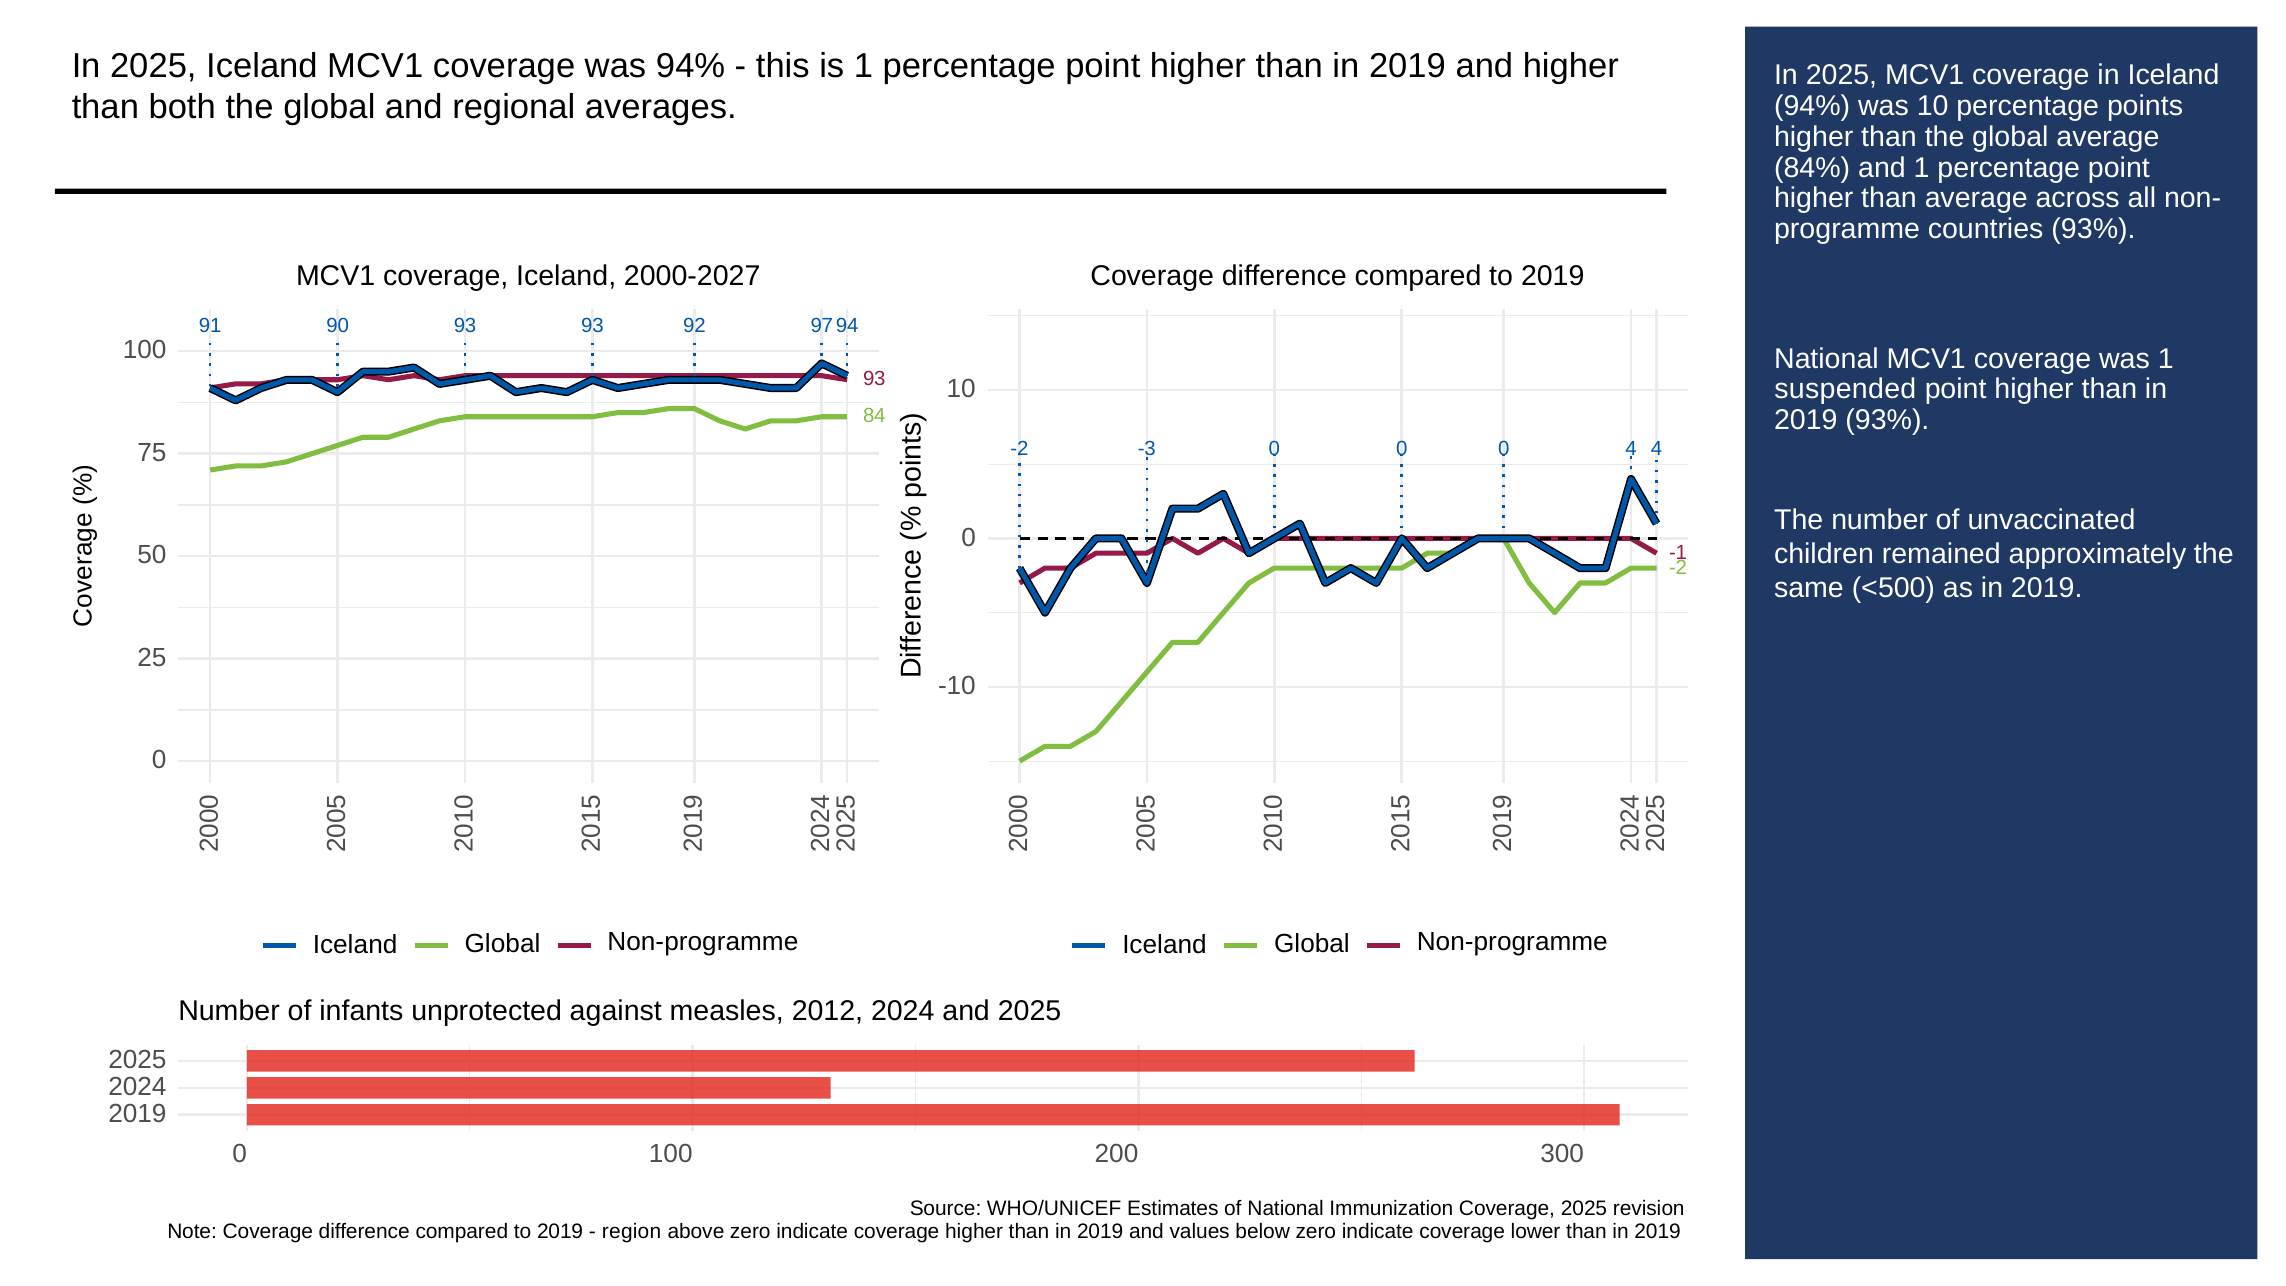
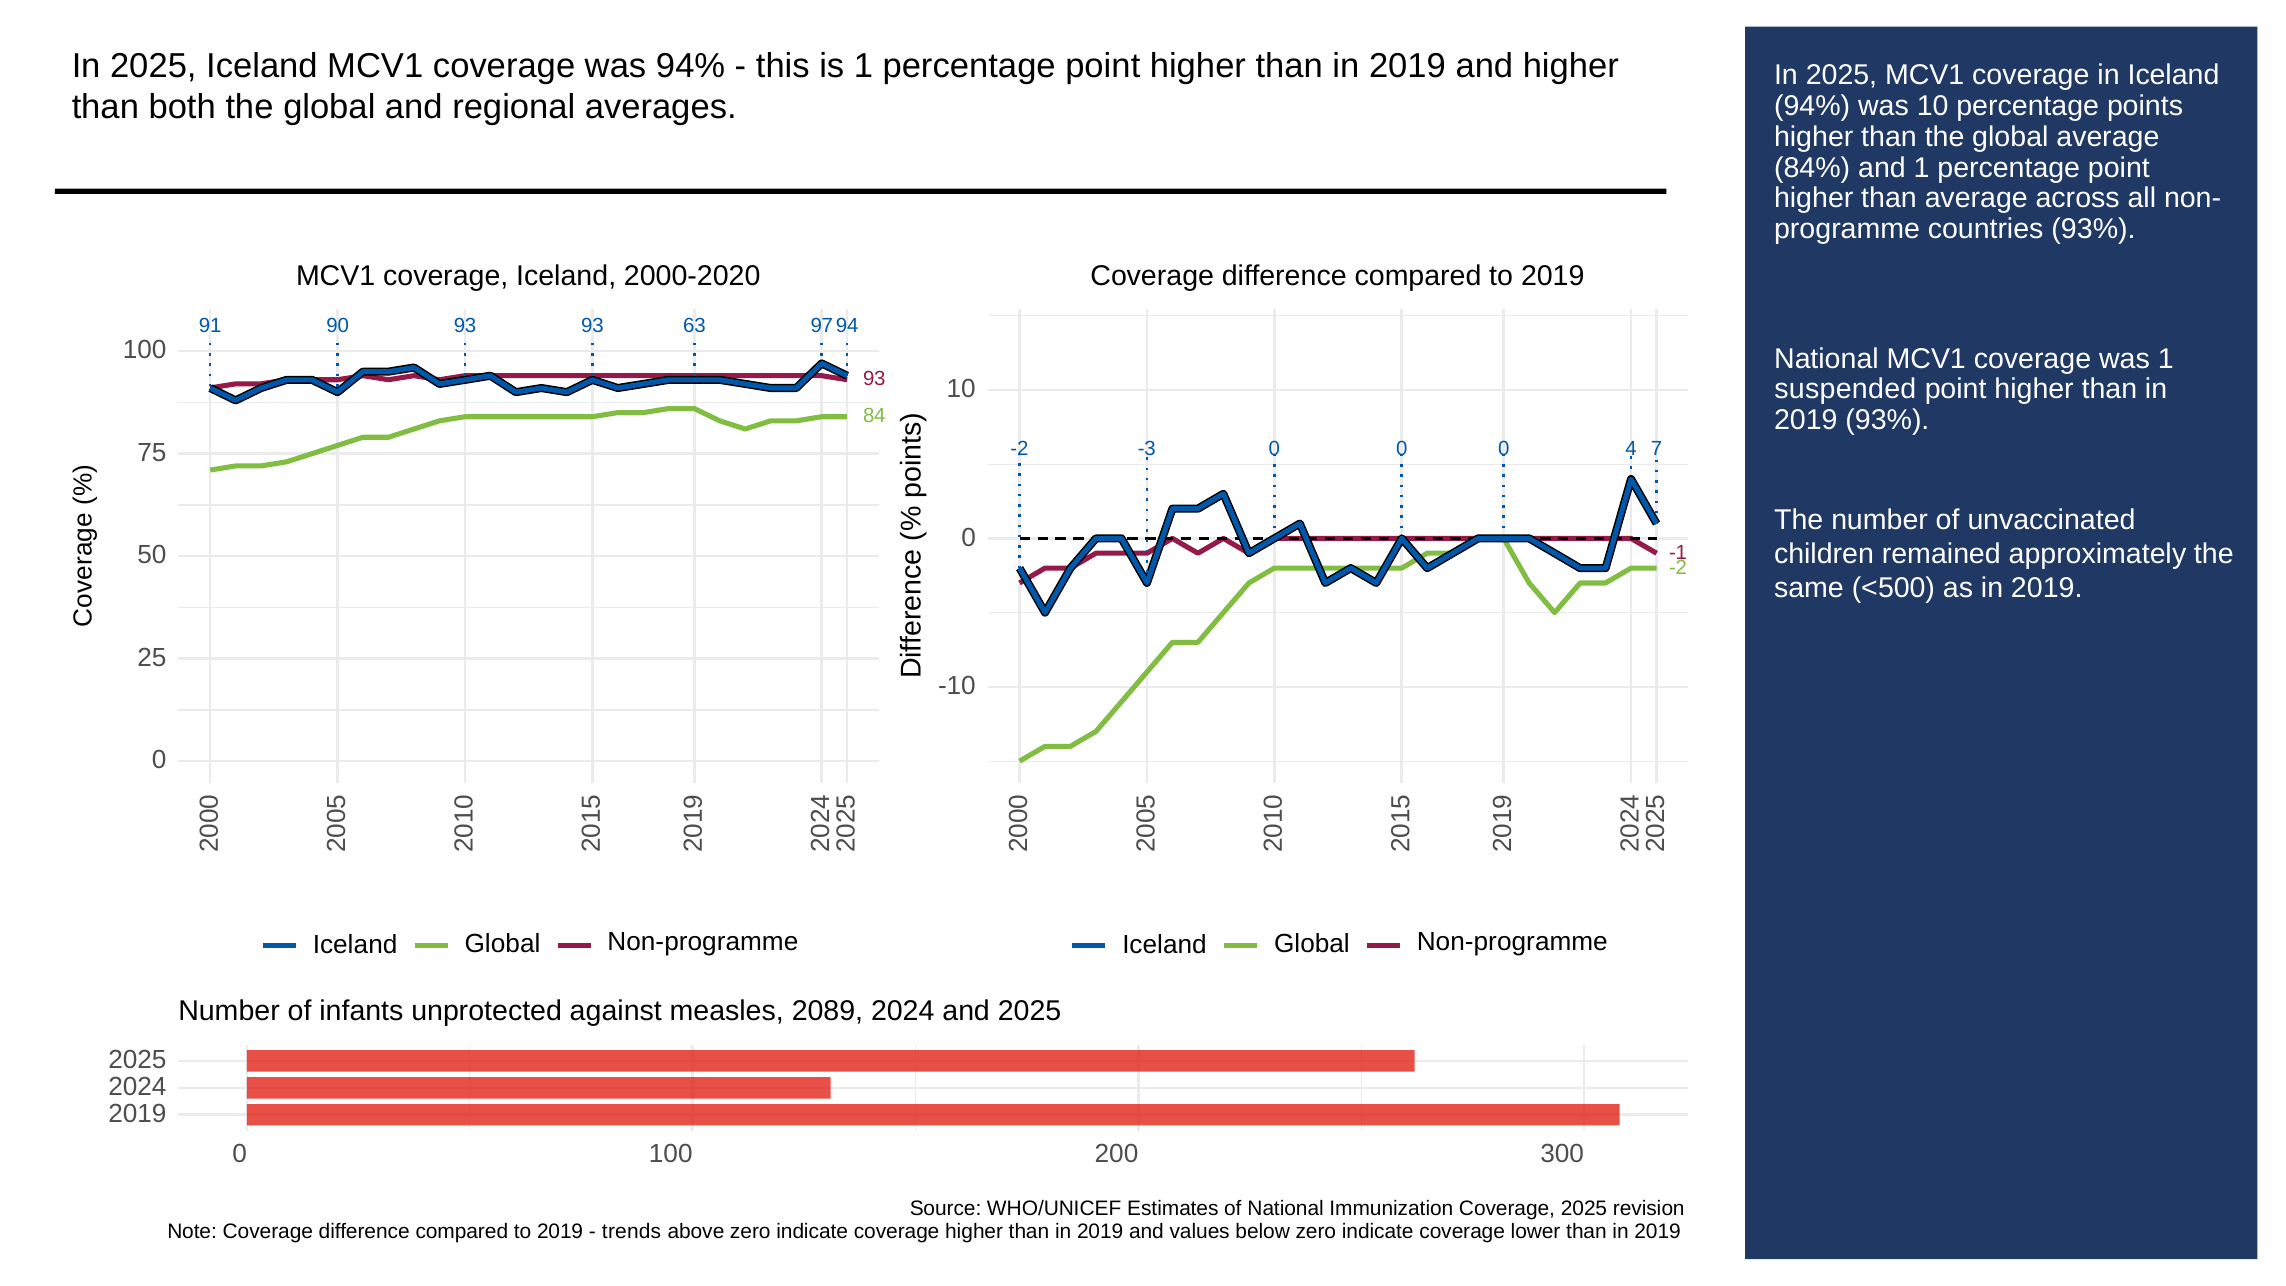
2000-2027: 2000-2027 -> 2000-2020
92: 92 -> 63
4 4: 4 -> 7
2012: 2012 -> 2089
region: region -> trends
